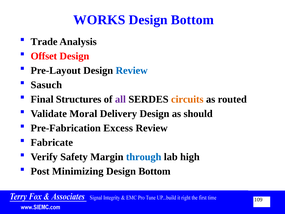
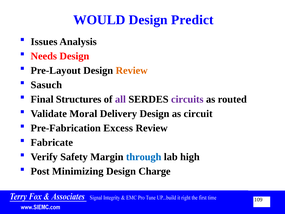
WORKS: WORKS -> WOULD
Bottom at (192, 20): Bottom -> Predict
Trade: Trade -> Issues
Offset: Offset -> Needs
Review at (132, 70) colour: blue -> orange
circuits colour: orange -> purple
should: should -> circuit
Bottom at (155, 171): Bottom -> Charge
